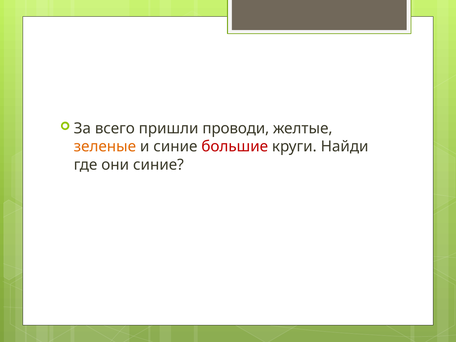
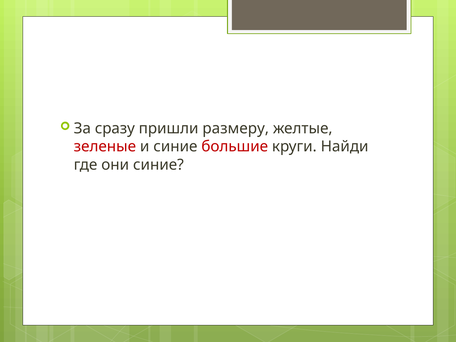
всего: всего -> сразу
проводи: проводи -> размеру
зеленые colour: orange -> red
